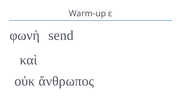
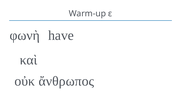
send: send -> have
